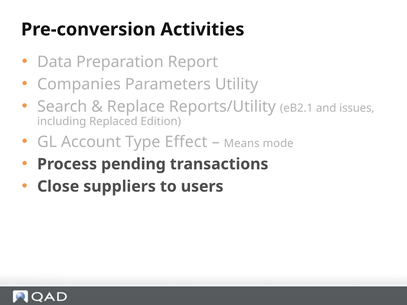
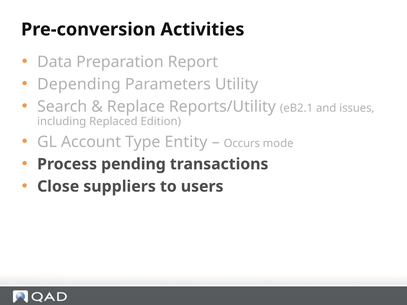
Companies: Companies -> Depending
Effect: Effect -> Entity
Means: Means -> Occurs
